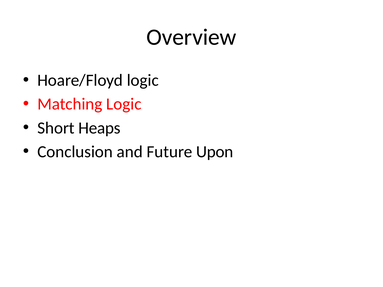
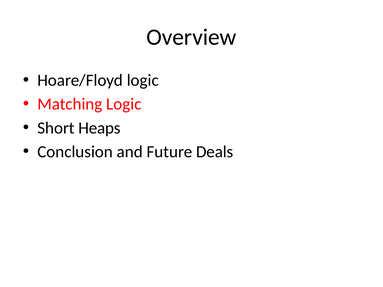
Upon: Upon -> Deals
